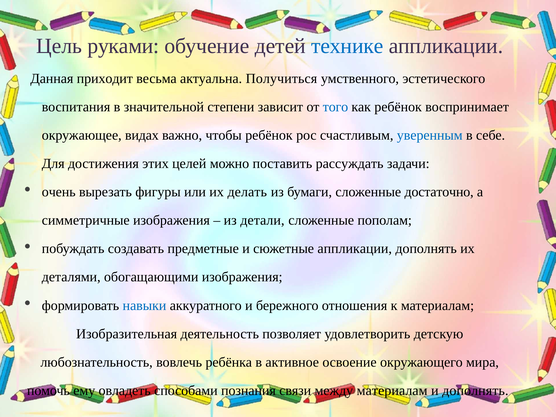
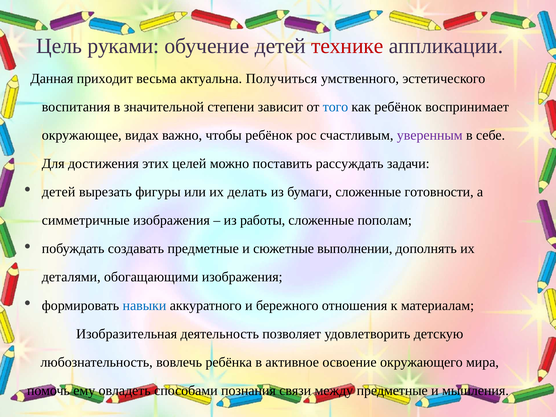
технике colour: blue -> red
уверенным colour: blue -> purple
очень at (59, 192): очень -> детей
достаточно: достаточно -> готовности
детали: детали -> работы
сюжетные аппликации: аппликации -> выполнении
между материалам: материалам -> предметные
и дополнять: дополнять -> мышления
